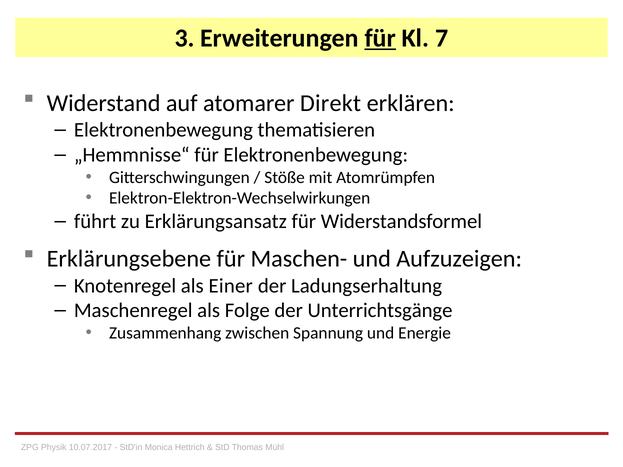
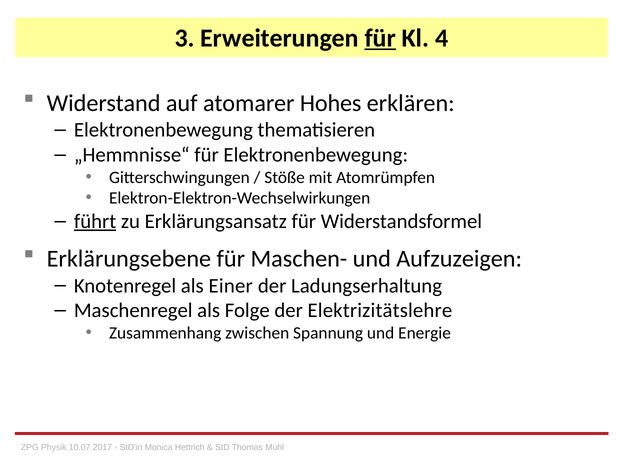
7: 7 -> 4
Direkt: Direkt -> Hohes
führt underline: none -> present
Unterrichtsgänge: Unterrichtsgänge -> Elektrizitätslehre
